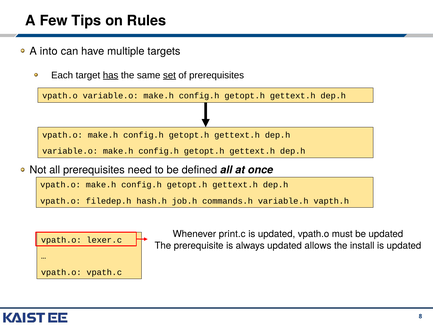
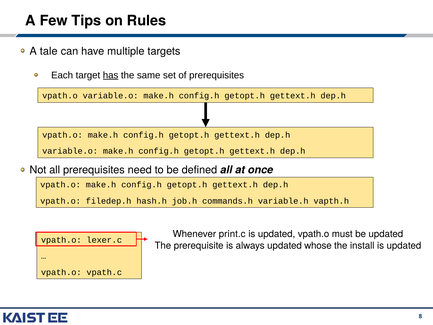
into: into -> tale
set underline: present -> none
allows: allows -> whose
